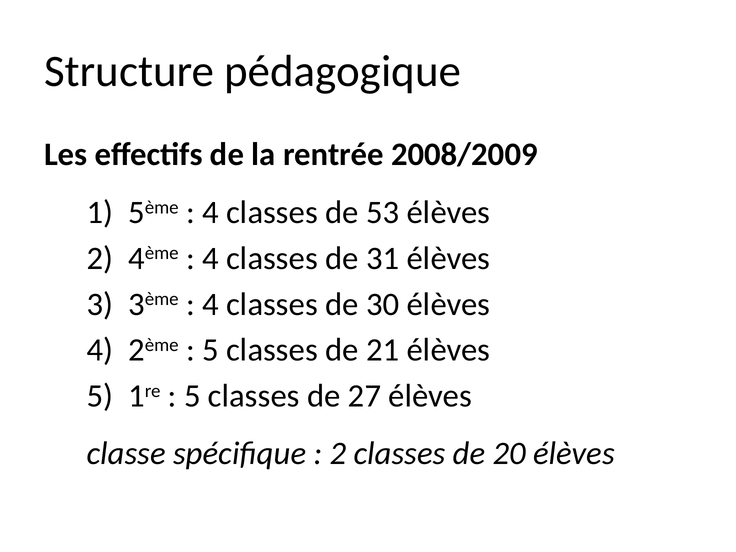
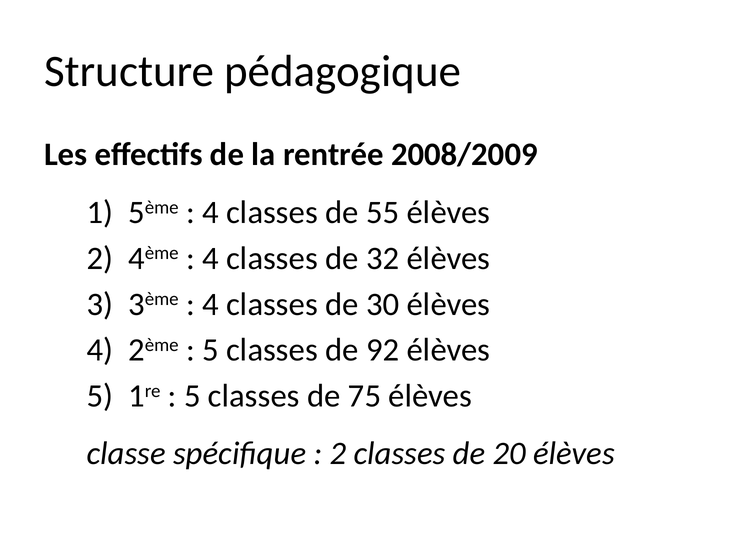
53: 53 -> 55
31: 31 -> 32
21: 21 -> 92
27: 27 -> 75
